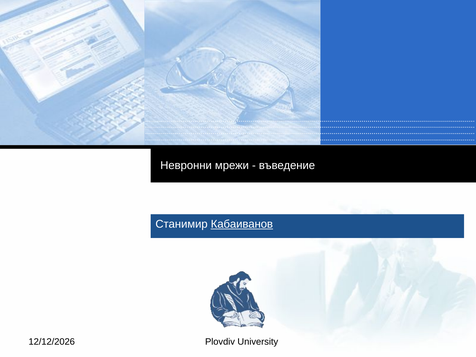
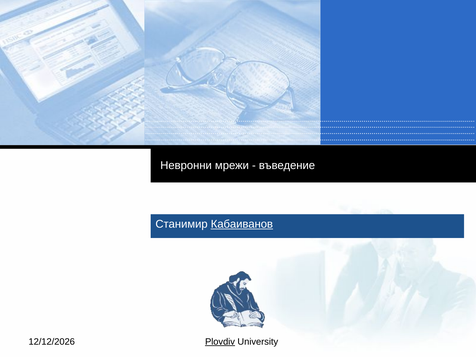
Plovdiv underline: none -> present
